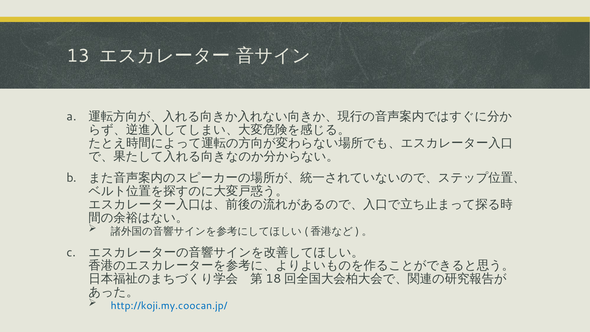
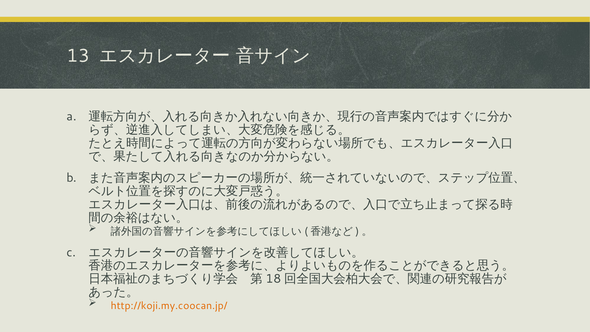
http://koji.my.coocan.jp/ colour: blue -> orange
